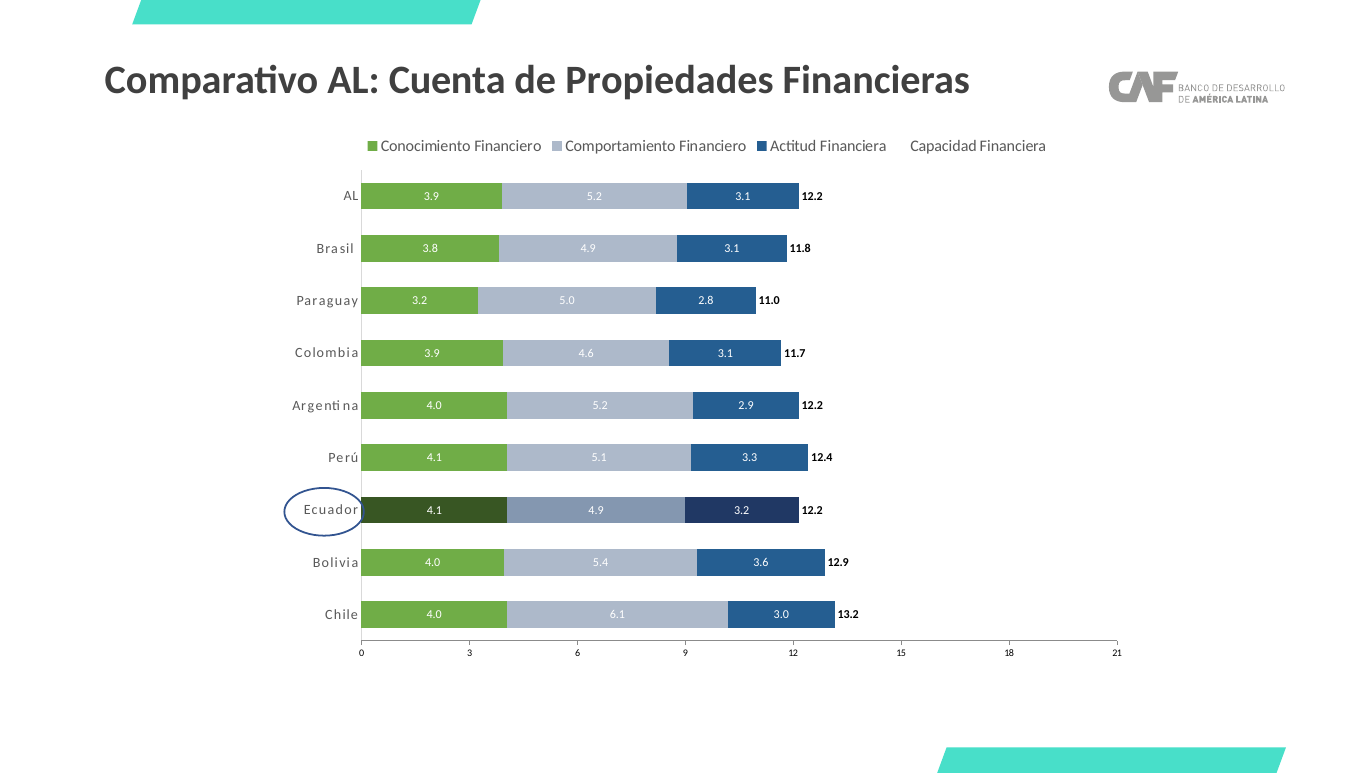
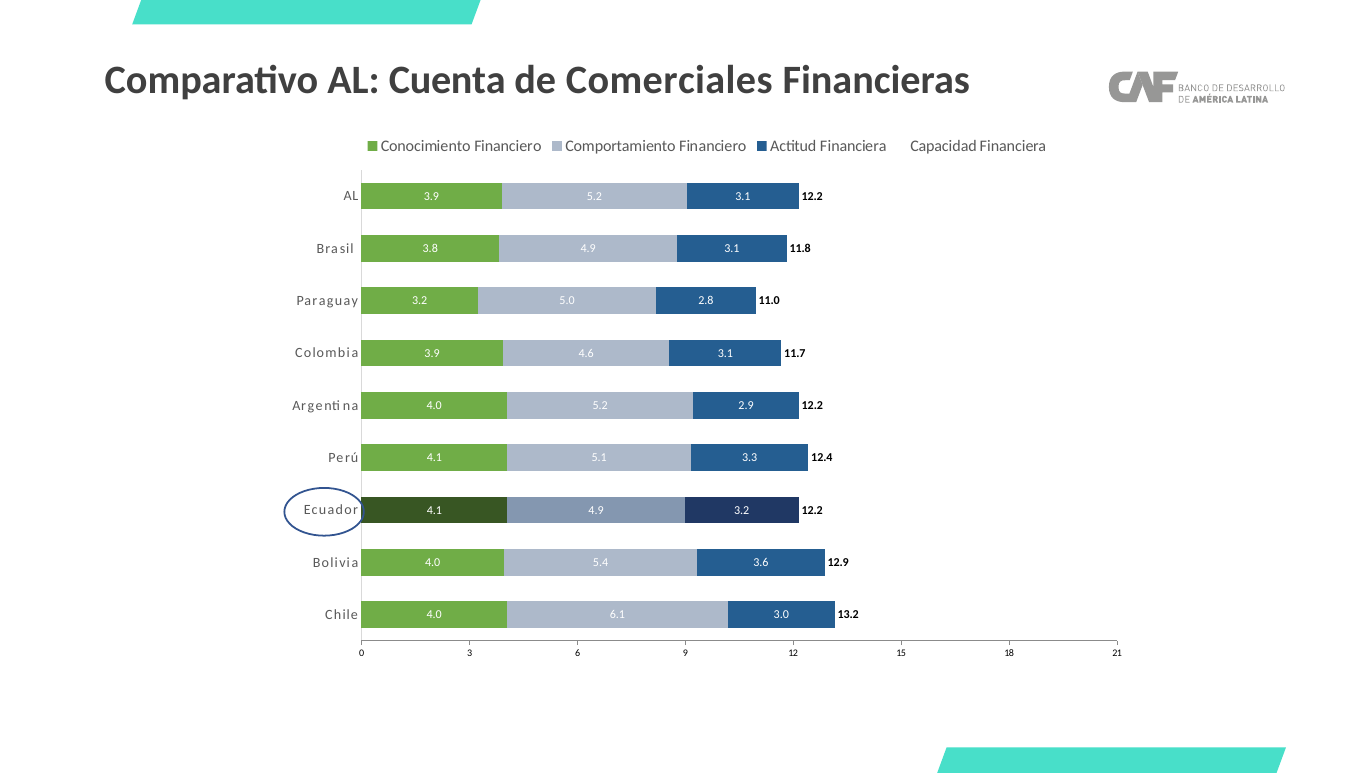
Propiedades: Propiedades -> Comerciales
